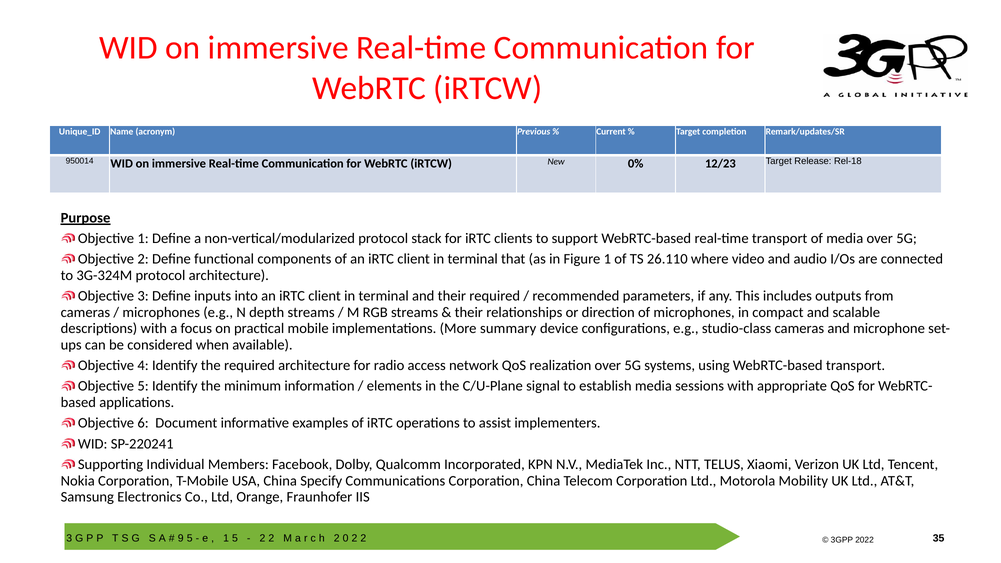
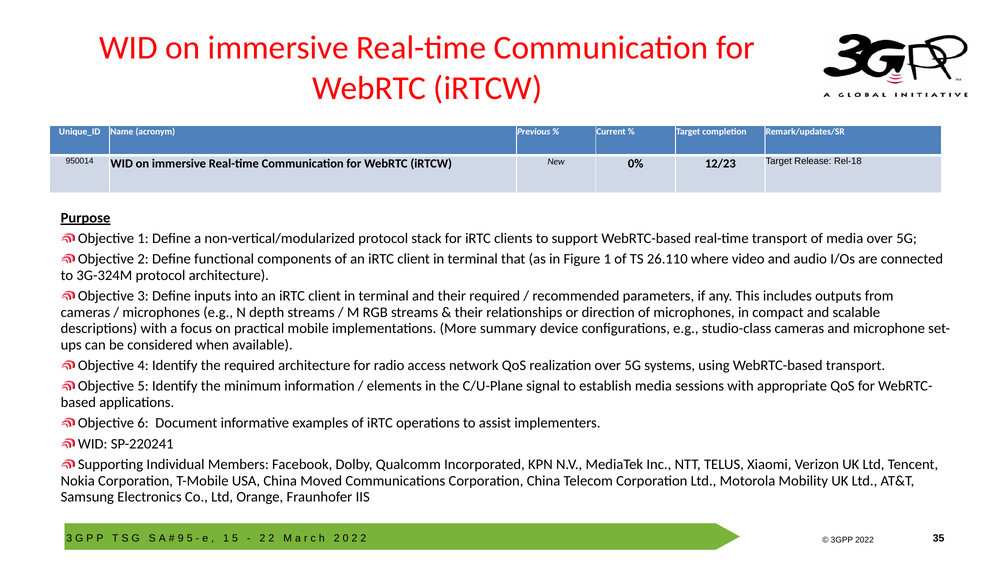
Specify: Specify -> Moved
